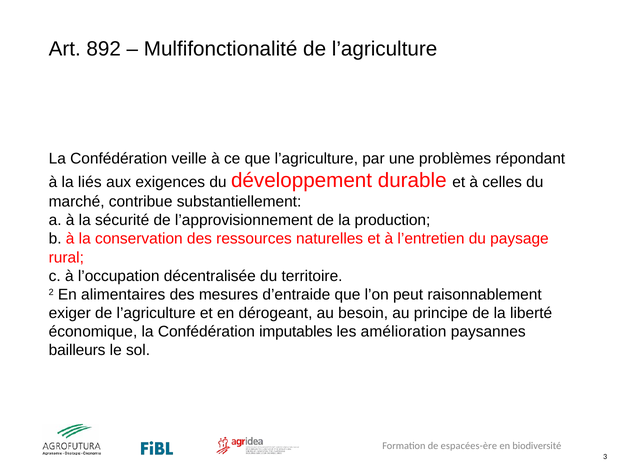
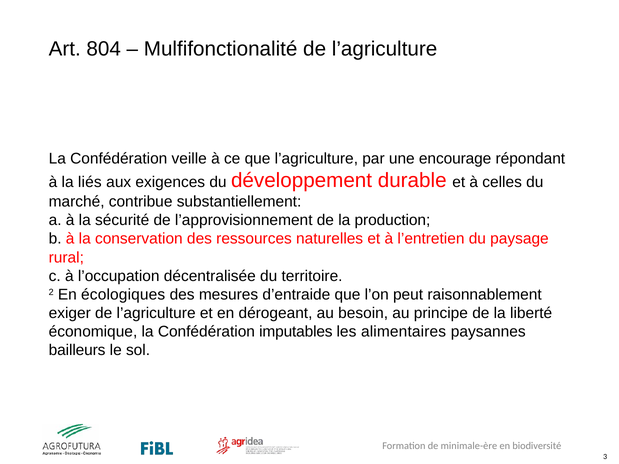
892: 892 -> 804
problèmes: problèmes -> encourage
alimentaires: alimentaires -> écologiques
amélioration: amélioration -> alimentaires
espacées-ère: espacées-ère -> minimale-ère
